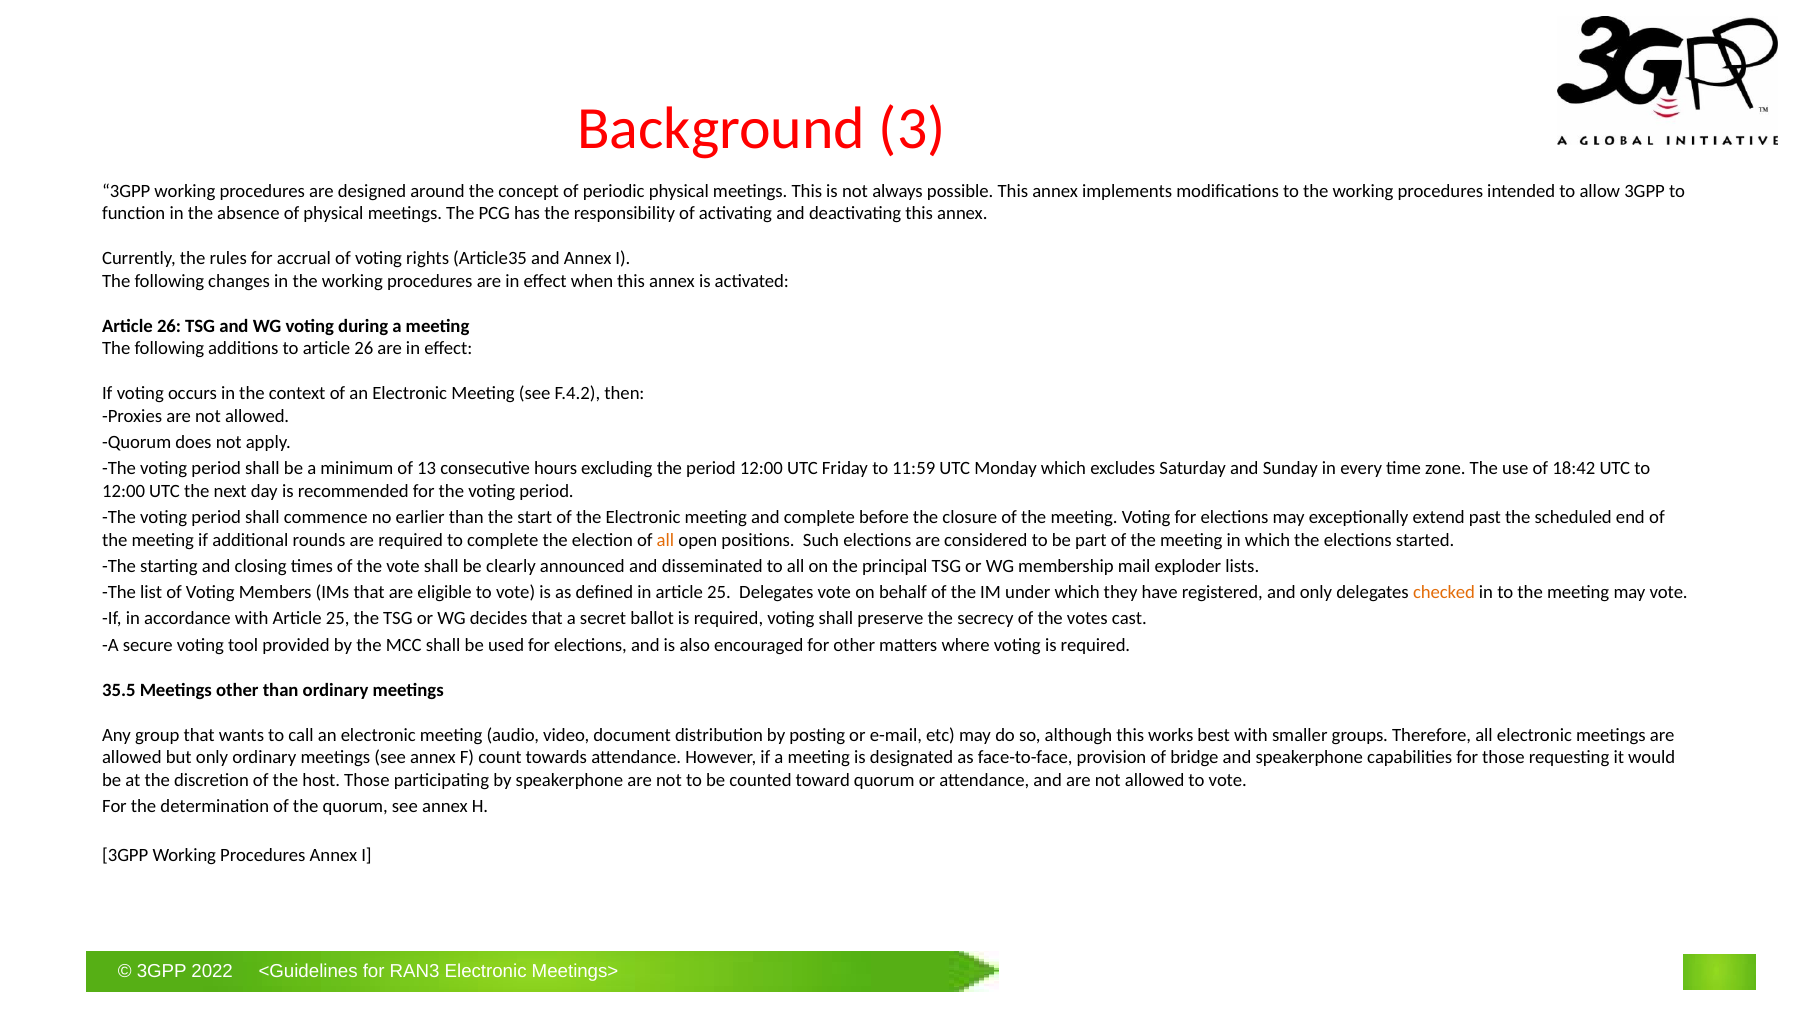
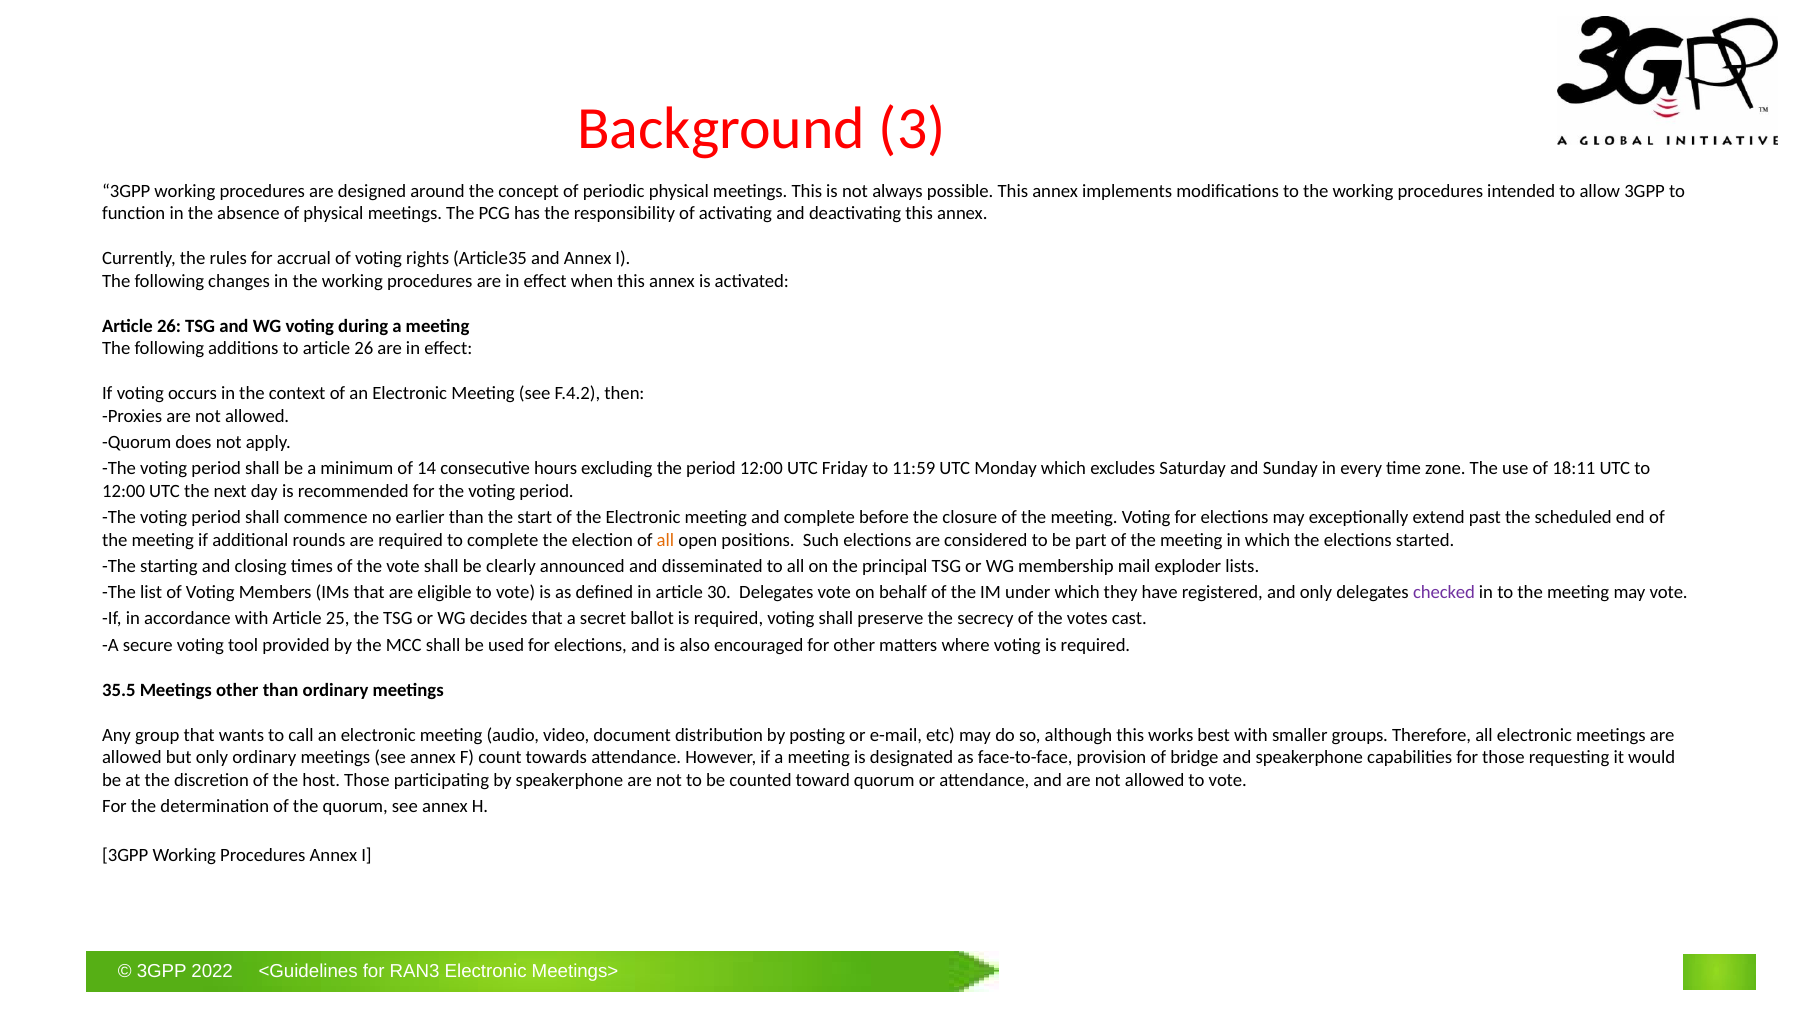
13: 13 -> 14
18:42: 18:42 -> 18:11
in article 25: 25 -> 30
checked colour: orange -> purple
